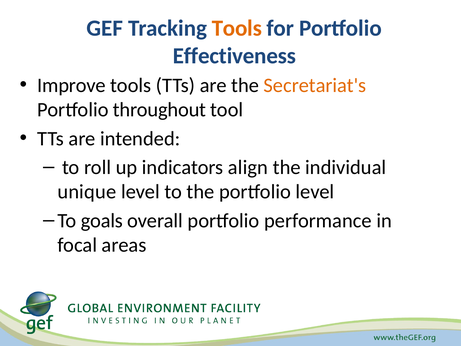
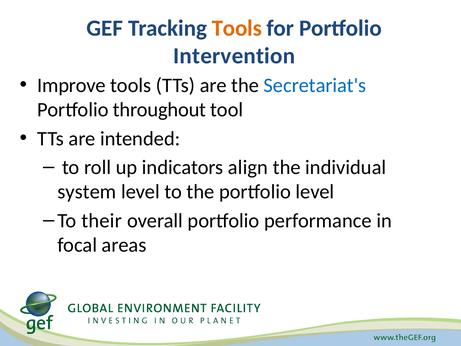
Effectiveness: Effectiveness -> Intervention
Secretariat's colour: orange -> blue
unique: unique -> system
goals: goals -> their
